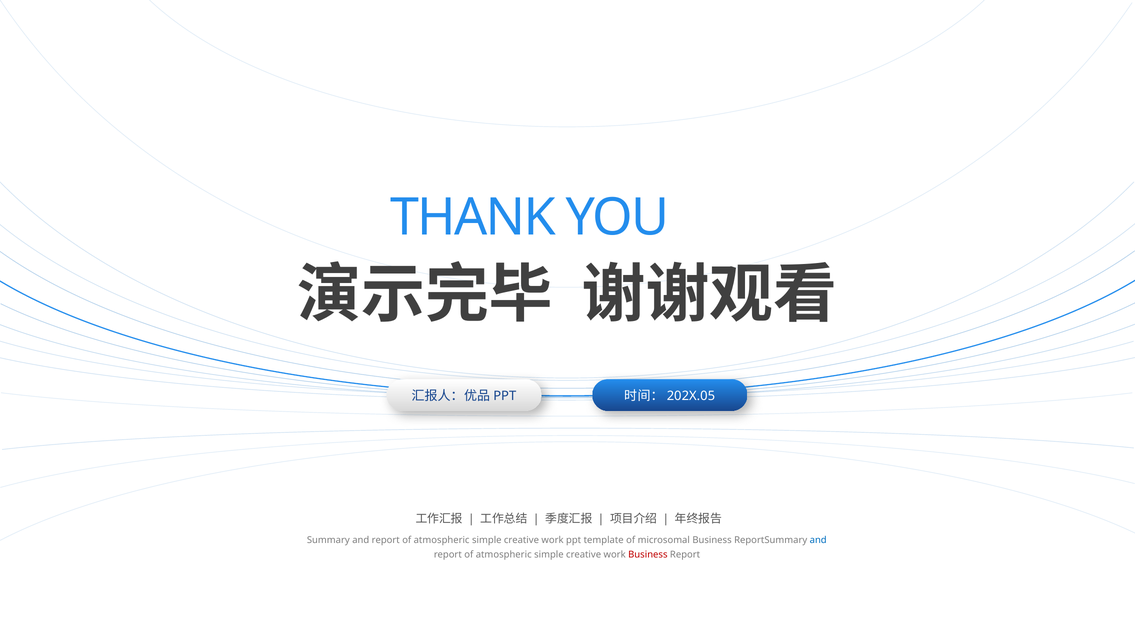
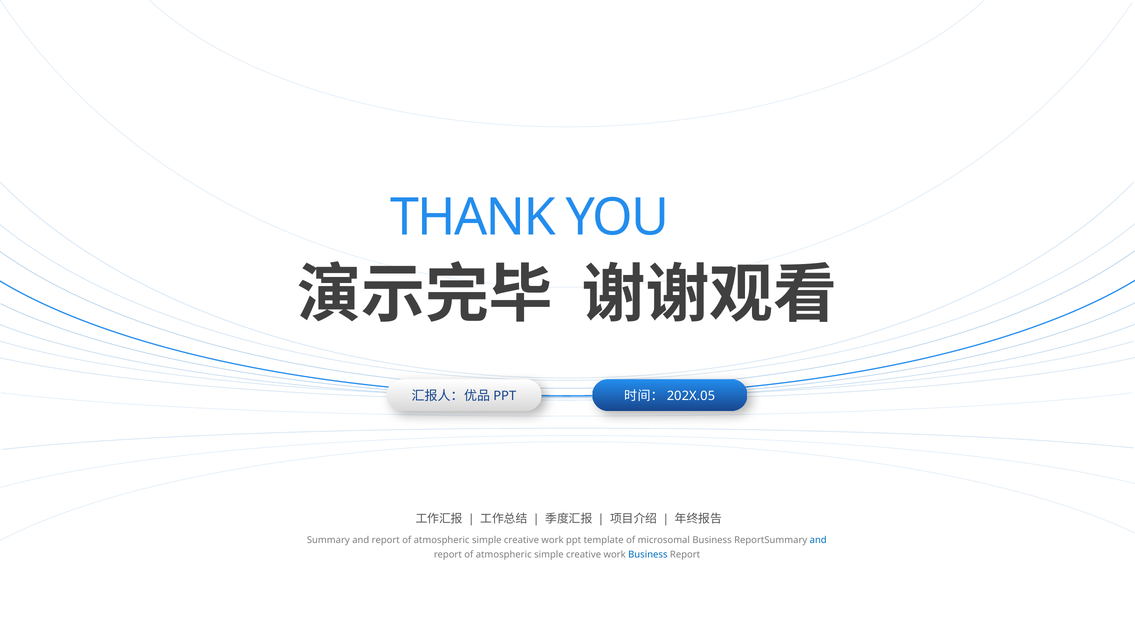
Business at (648, 555) colour: red -> blue
